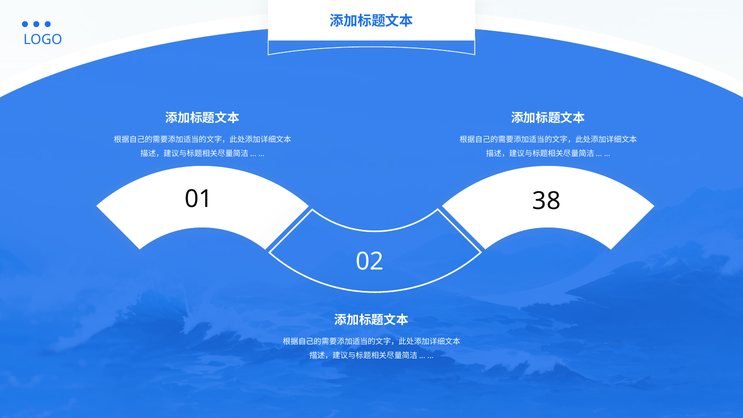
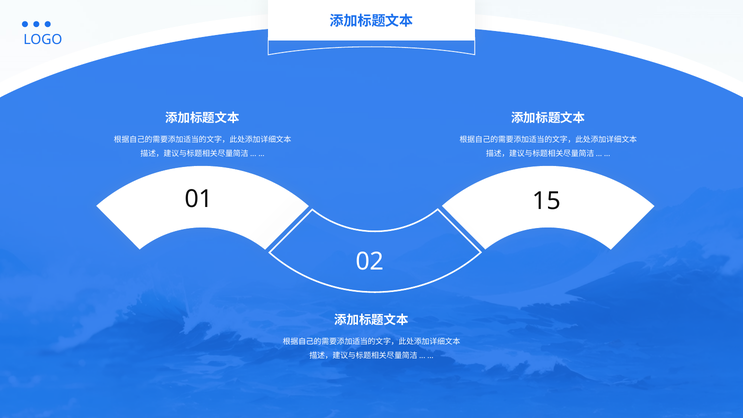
38: 38 -> 15
